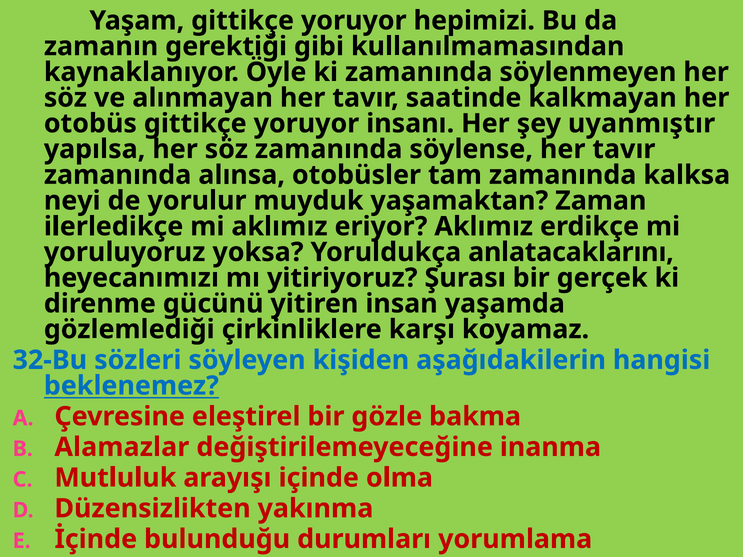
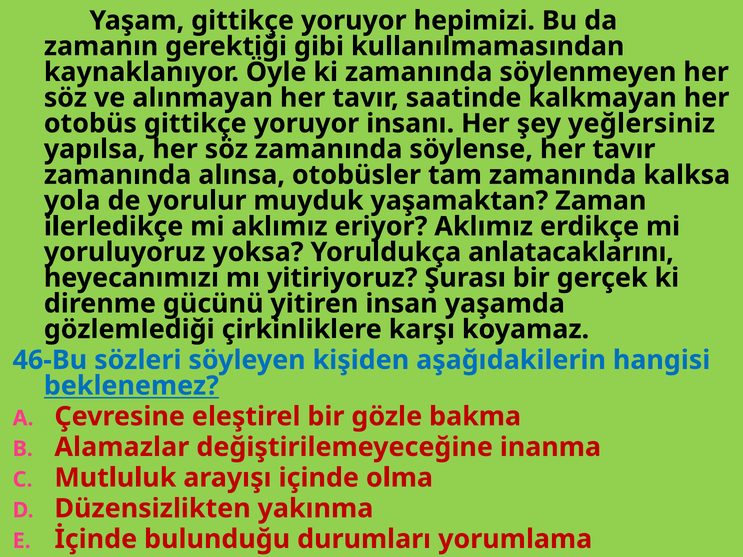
uyanmıştır: uyanmıştır -> yeğlersiniz
neyi: neyi -> yola
32-Bu: 32-Bu -> 46-Bu
